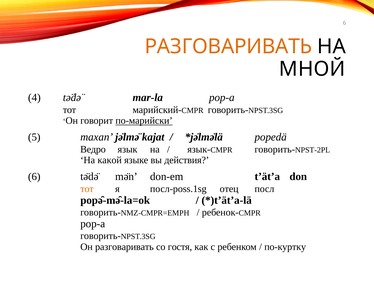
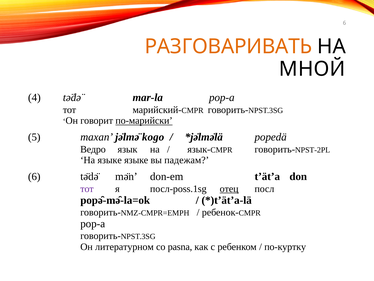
kajat: kajat -> kogo
На какой: какой -> языке
действия: действия -> падежам
тот at (87, 188) colour: orange -> purple
отец underline: none -> present
Он разговаривать: разговаривать -> литературном
гостя: гостя -> pasna
